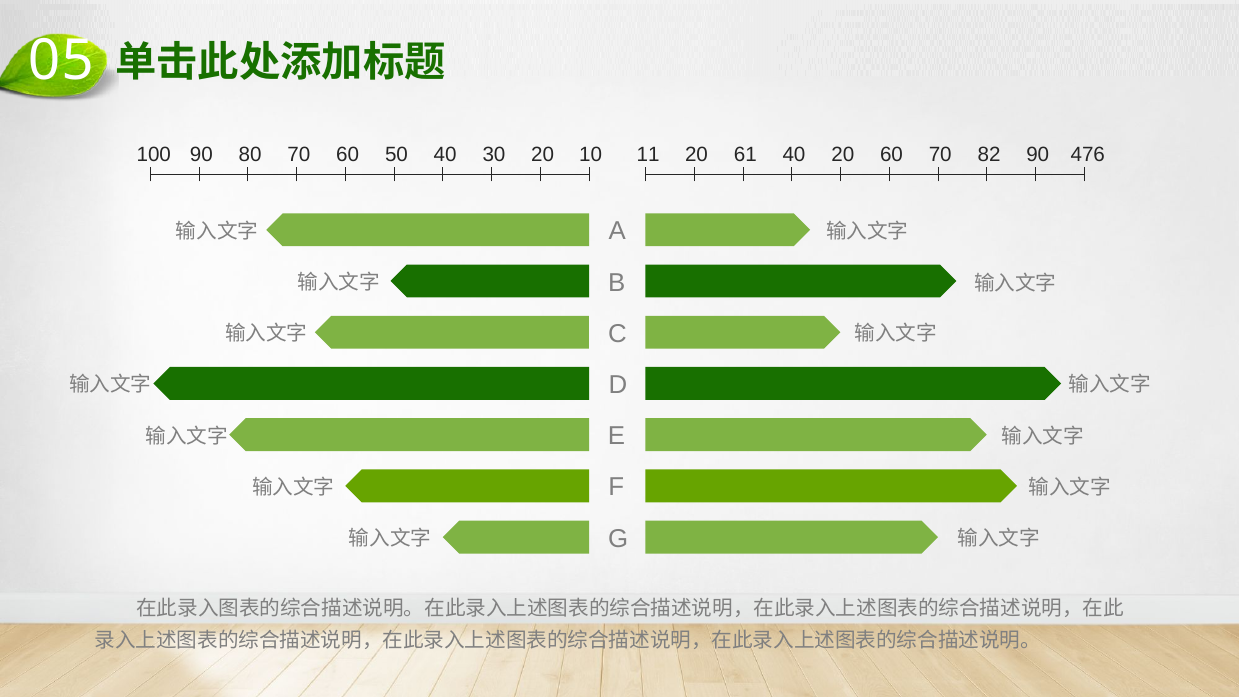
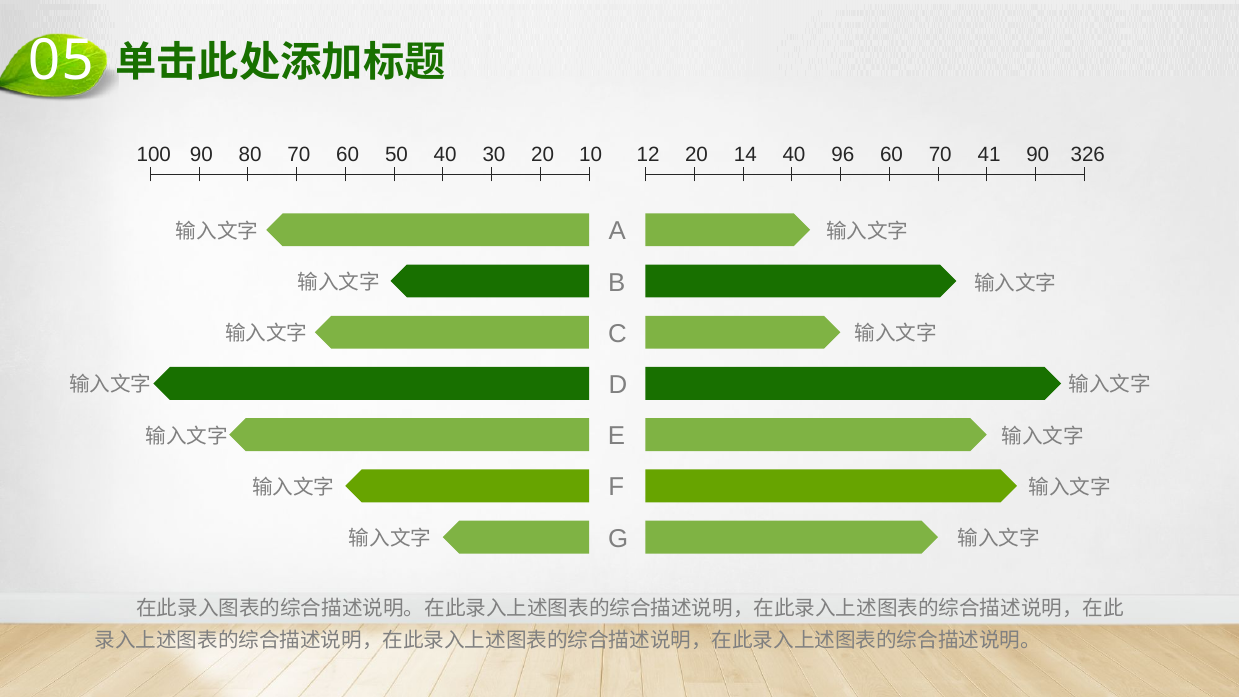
11: 11 -> 12
61: 61 -> 14
40 20: 20 -> 96
82: 82 -> 41
476: 476 -> 326
